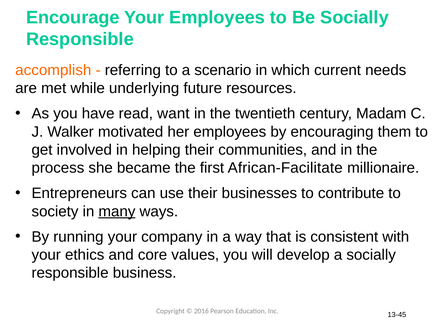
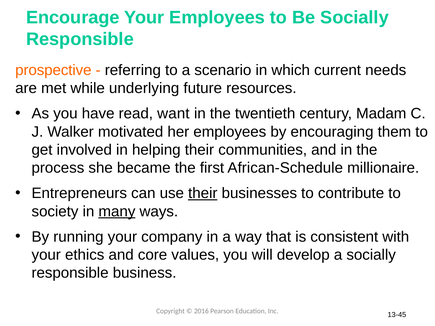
accomplish: accomplish -> prospective
African-Facilitate: African-Facilitate -> African-Schedule
their at (203, 193) underline: none -> present
